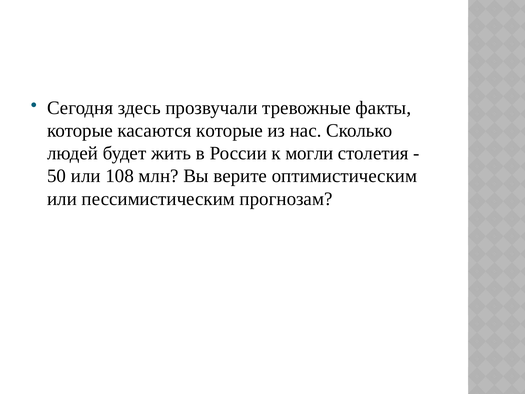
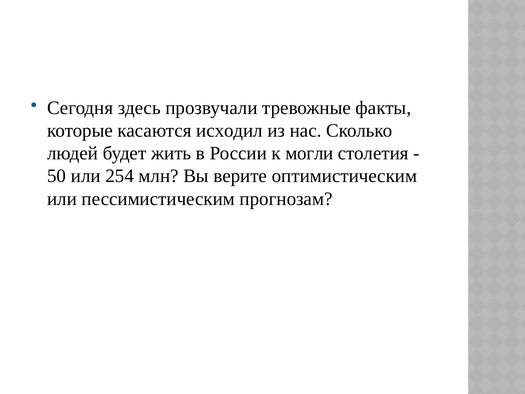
касаются которые: которые -> исходил
108: 108 -> 254
